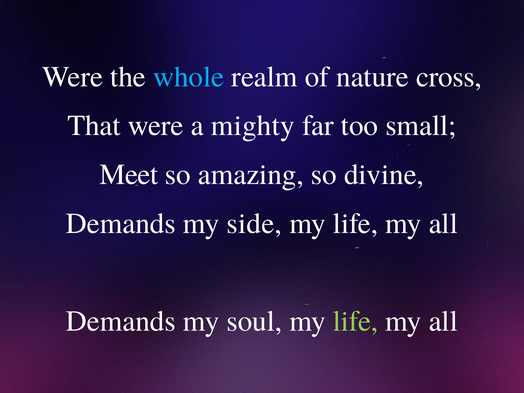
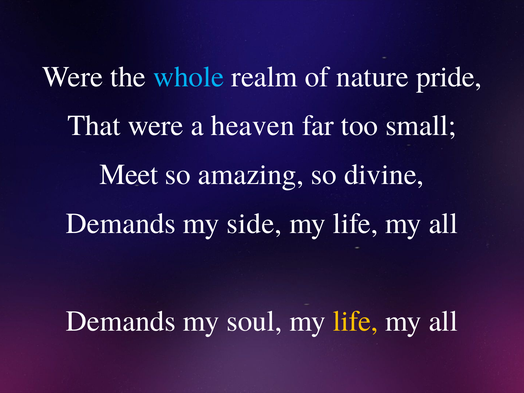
cross: cross -> pride
mighty: mighty -> heaven
life at (356, 321) colour: light green -> yellow
